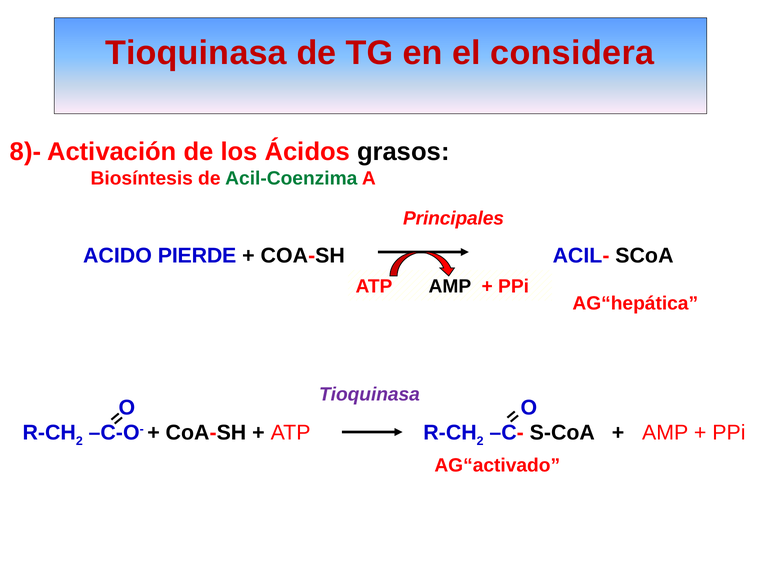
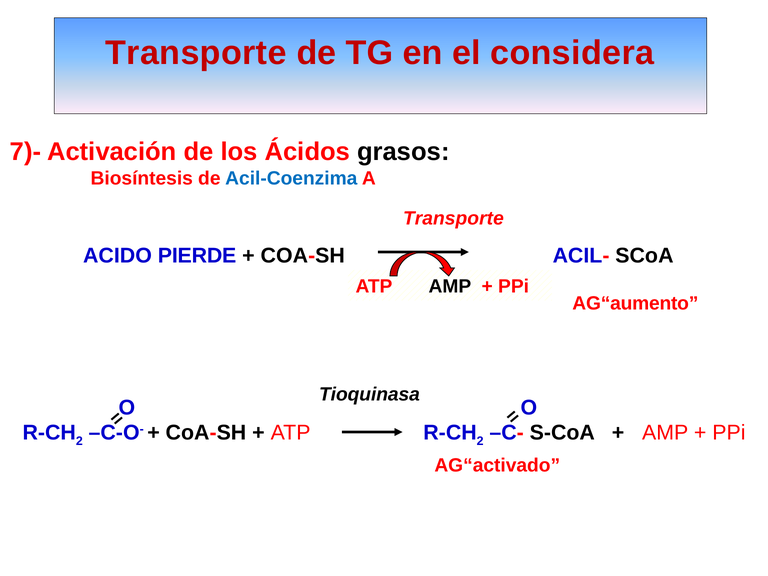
Tioquinasa at (196, 53): Tioquinasa -> Transporte
8)-: 8)- -> 7)-
Acil-Coenzima colour: green -> blue
Principales at (454, 218): Principales -> Transporte
AG“hepática: AG“hepática -> AG“aumento
Tioquinasa at (369, 395) colour: purple -> black
